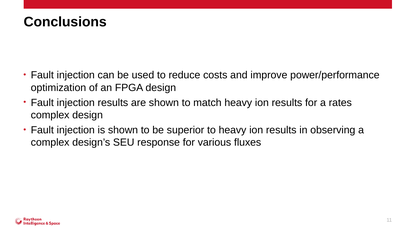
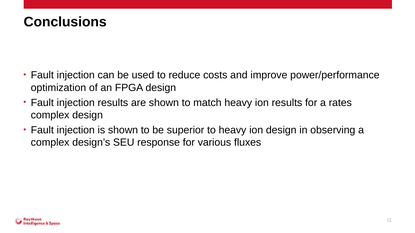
to heavy ion results: results -> design
